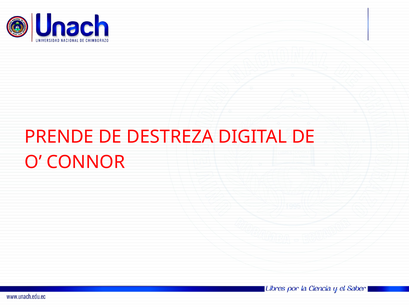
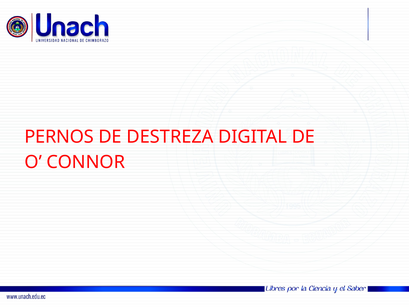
PRENDE: PRENDE -> PERNOS
